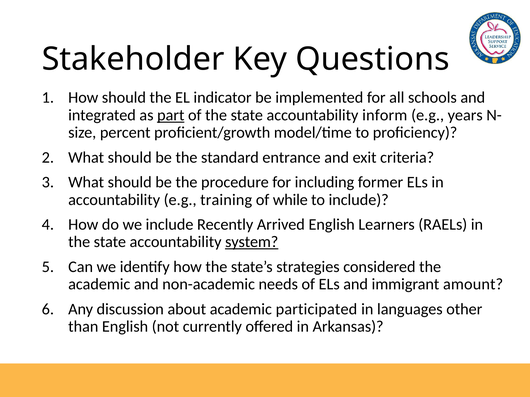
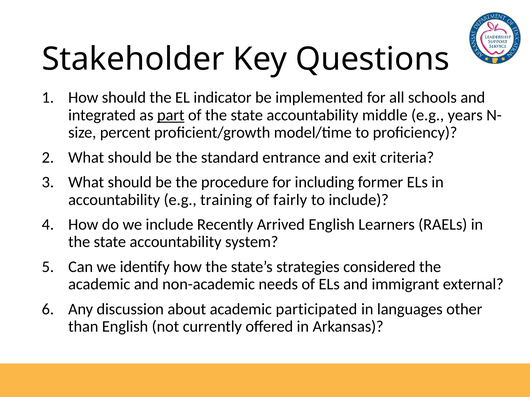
inform: inform -> middle
while: while -> fairly
system underline: present -> none
amount: amount -> external
